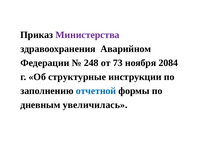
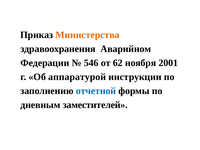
Министерства colour: purple -> orange
248: 248 -> 546
73: 73 -> 62
2084: 2084 -> 2001
структурные: структурные -> аппаратурой
увеличилась: увеличилась -> заместителей
